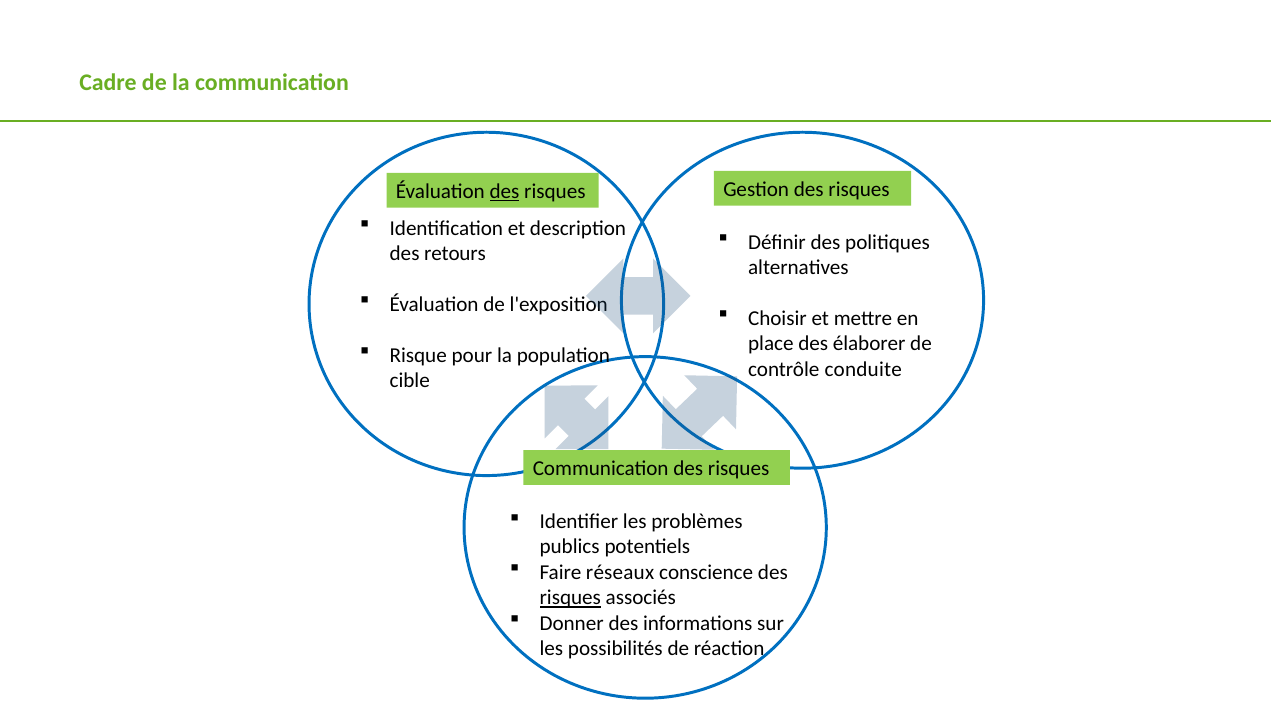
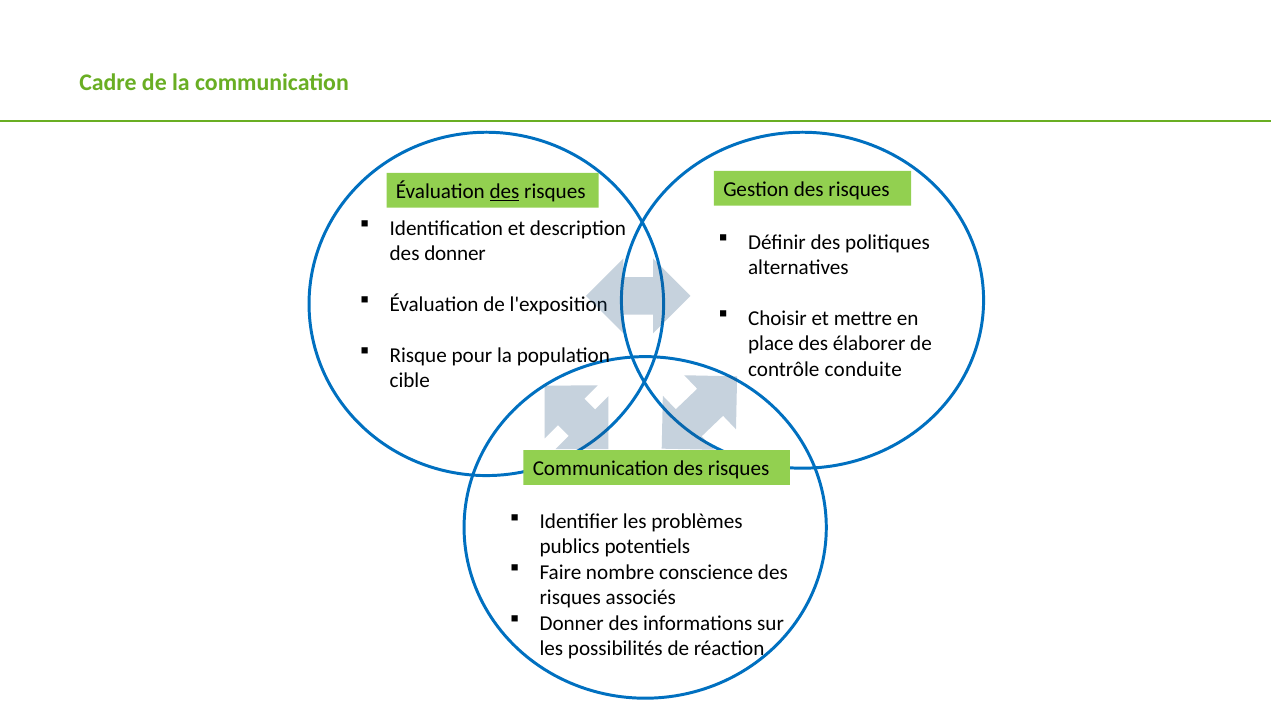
des retours: retours -> donner
réseaux: réseaux -> nombre
risques at (570, 598) underline: present -> none
